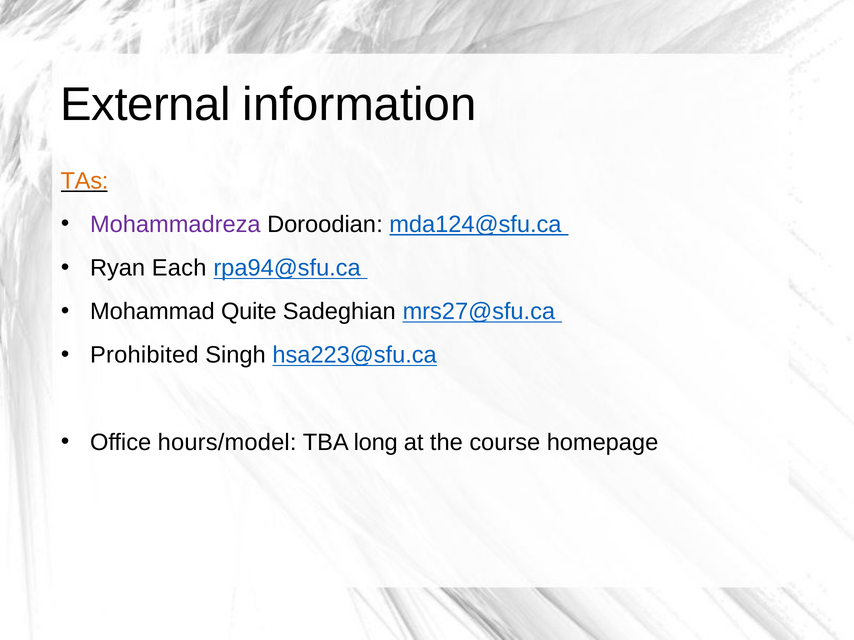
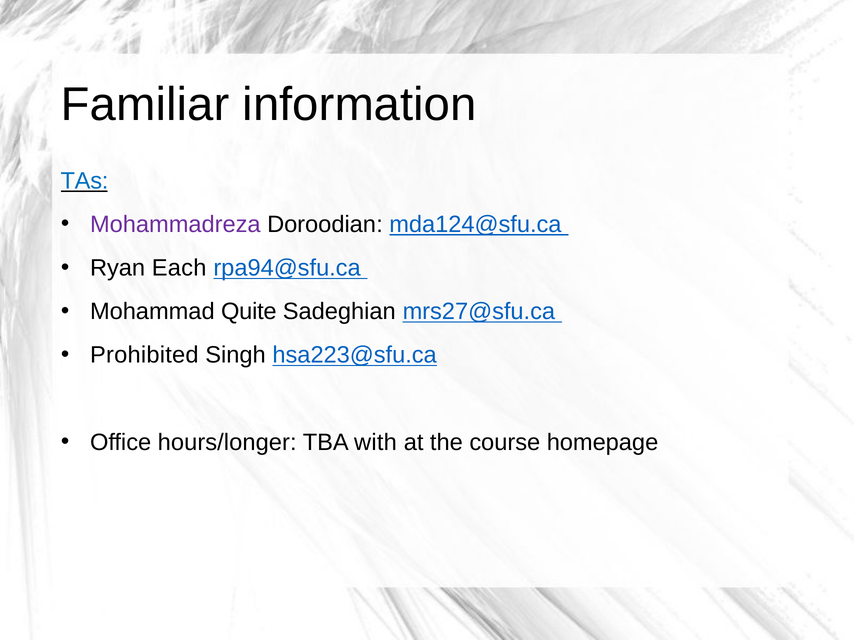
External: External -> Familiar
TAs colour: orange -> blue
hours/model: hours/model -> hours/longer
long: long -> with
